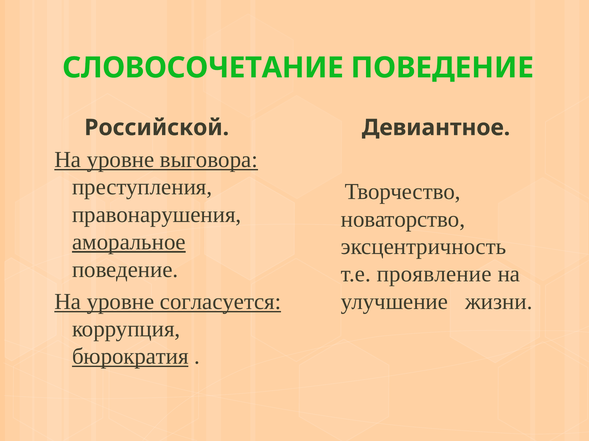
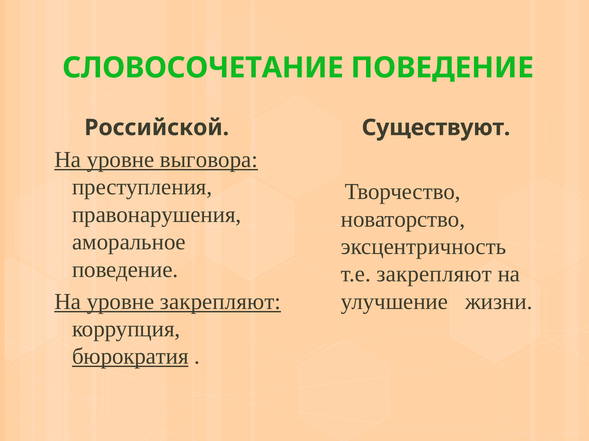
Девиантное: Девиантное -> Существуют
аморальное underline: present -> none
т.е проявление: проявление -> закрепляют
уровне согласуется: согласуется -> закрепляют
